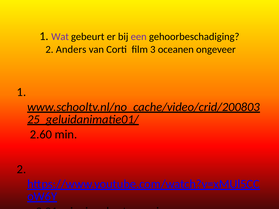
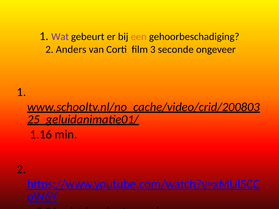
een colour: purple -> orange
oceanen: oceanen -> seconde
2.60: 2.60 -> 1.16
